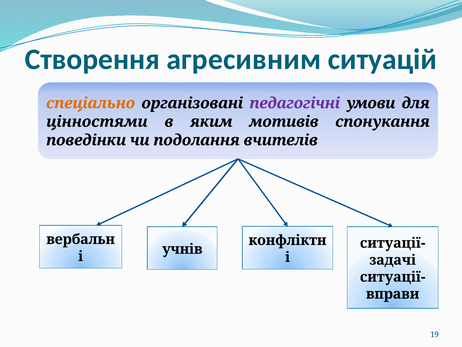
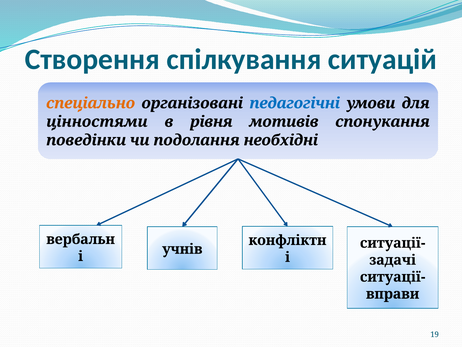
агресивним: агресивним -> спілкування
педагогічні colour: purple -> blue
яким: яким -> рівня
вчителів: вчителів -> необхідні
